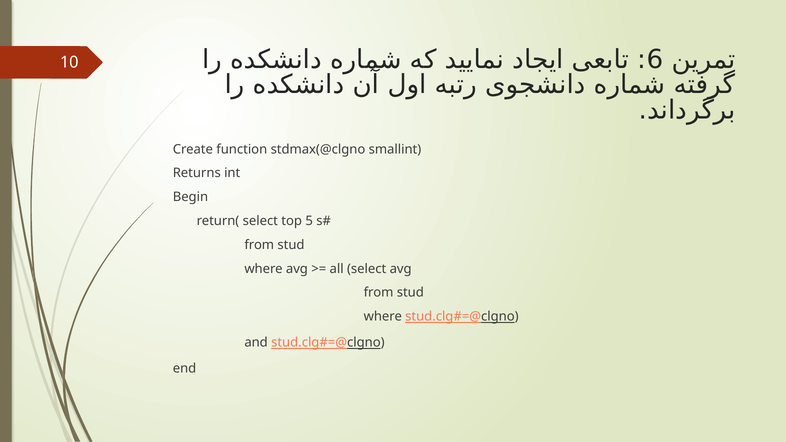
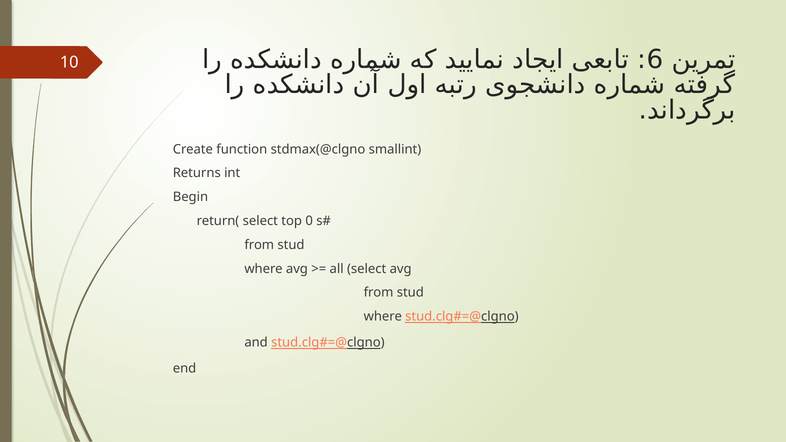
5: 5 -> 0
